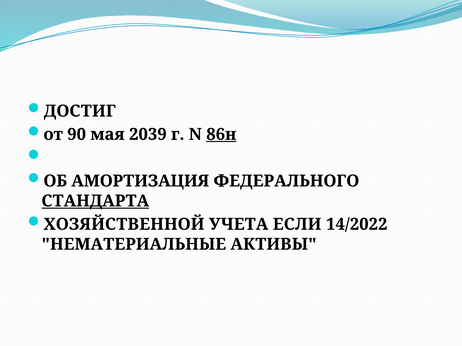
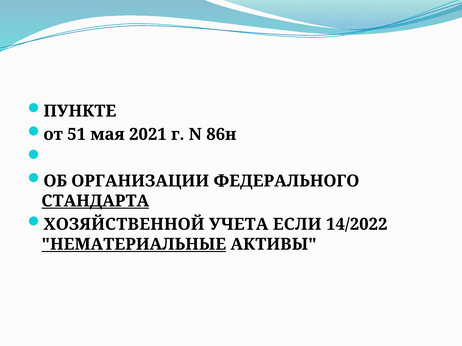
ДОСТИГ: ДОСТИГ -> ПУНКТЕ
90: 90 -> 51
2039: 2039 -> 2021
86н underline: present -> none
АМОРТИЗАЦИЯ: АМОРТИЗАЦИЯ -> ОРГАНИЗАЦИИ
НЕМАТЕРИАЛЬНЫЕ underline: none -> present
